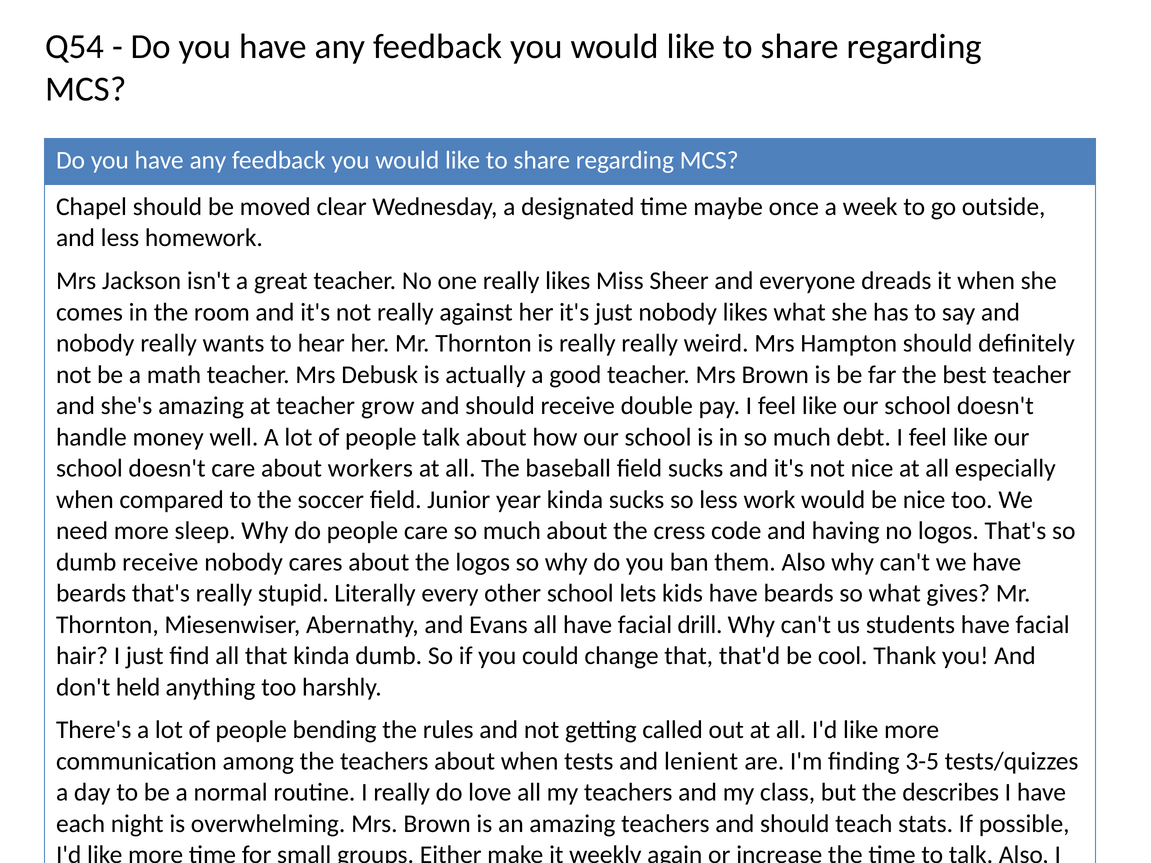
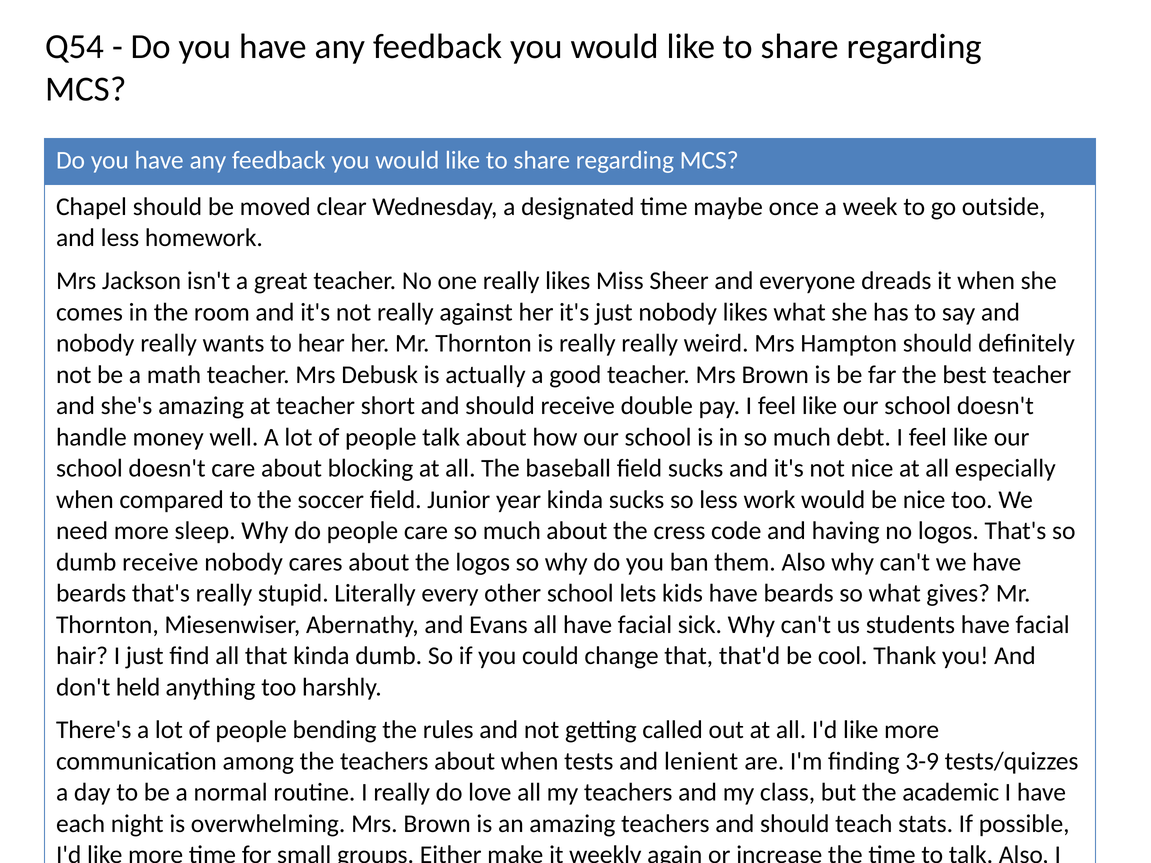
grow: grow -> short
workers: workers -> blocking
drill: drill -> sick
3-5: 3-5 -> 3-9
describes: describes -> academic
